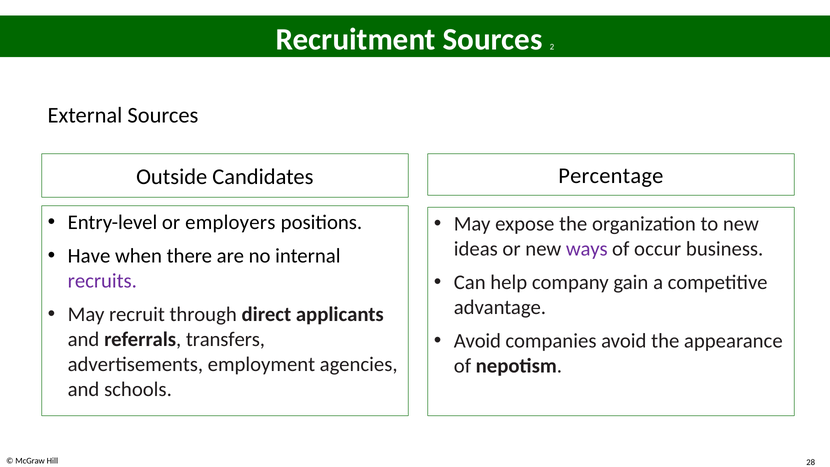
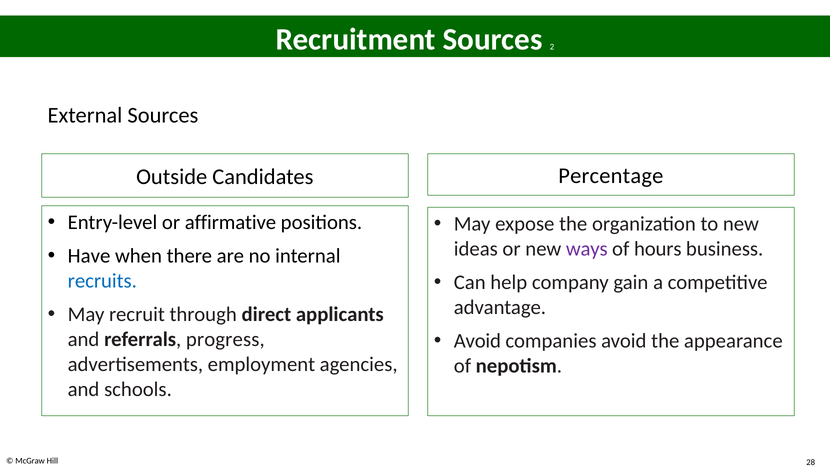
employers: employers -> affirmative
occur: occur -> hours
recruits colour: purple -> blue
transfers: transfers -> progress
